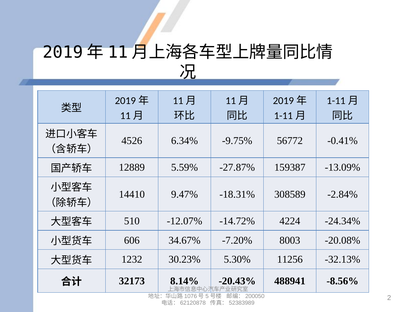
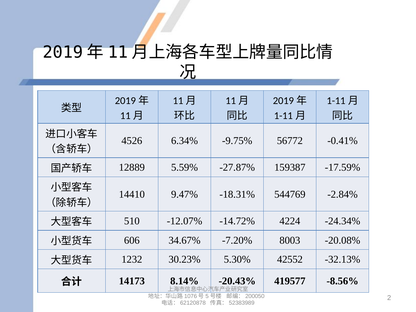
-13.09%: -13.09% -> -17.59%
308589: 308589 -> 544769
11256: 11256 -> 42552
32173: 32173 -> 14173
488941: 488941 -> 419577
